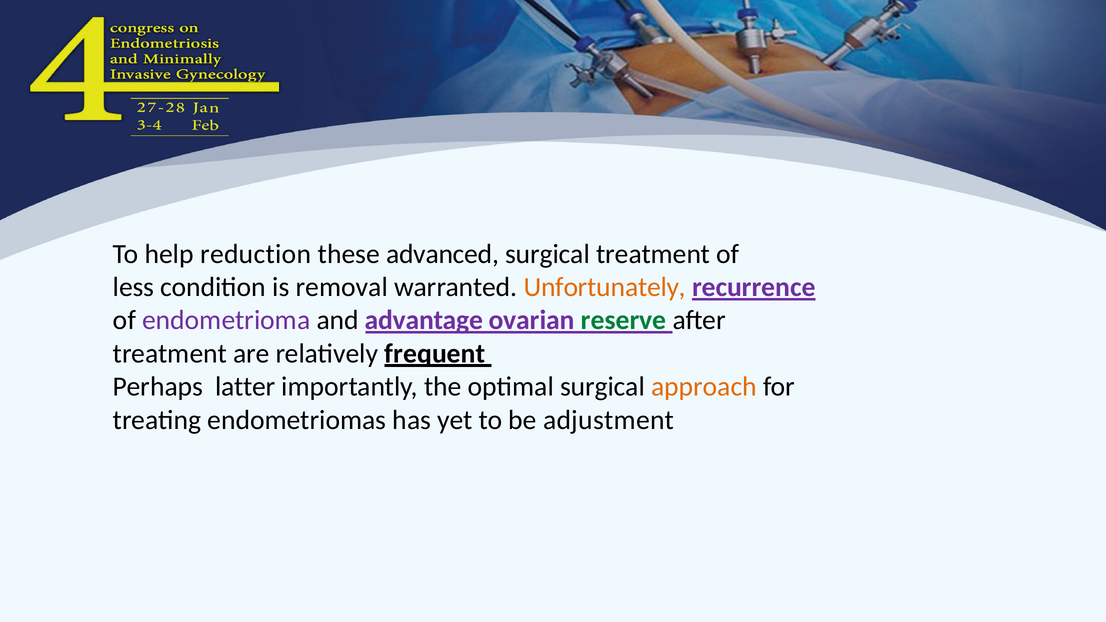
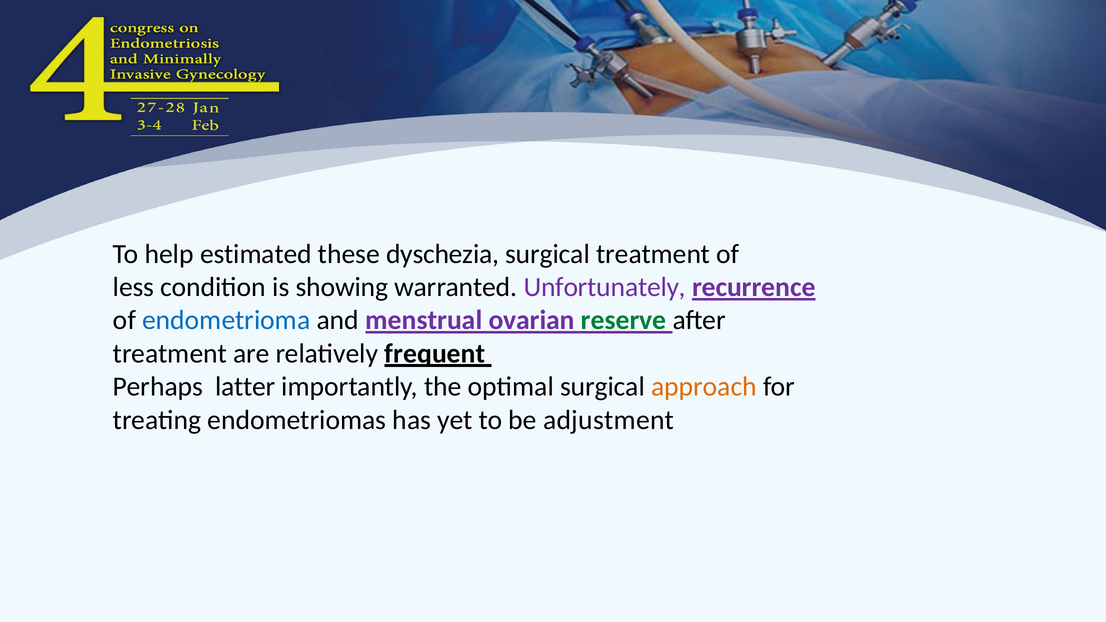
reduction: reduction -> estimated
advanced: advanced -> dyschezia
removal: removal -> showing
Unfortunately colour: orange -> purple
endometrioma colour: purple -> blue
advantage: advantage -> menstrual
